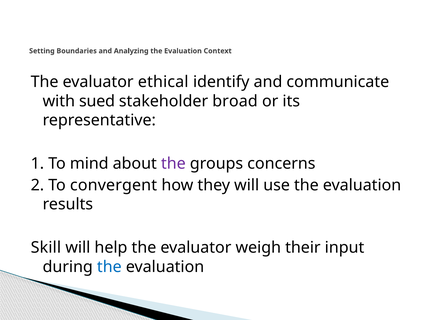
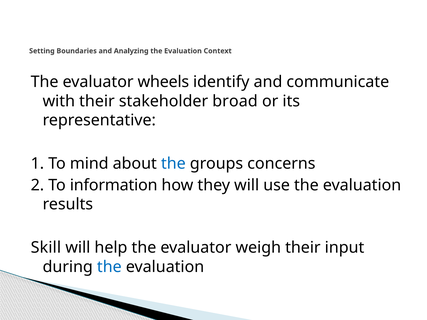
ethical: ethical -> wheels
with sued: sued -> their
the at (173, 164) colour: purple -> blue
convergent: convergent -> information
